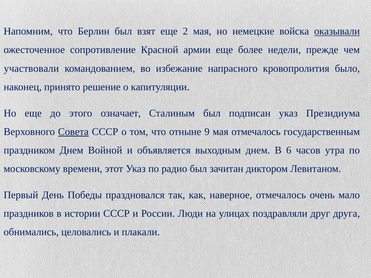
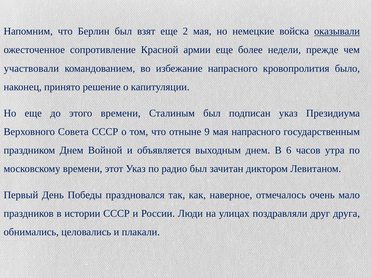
этого означает: означает -> времени
Совета underline: present -> none
мая отмечалось: отмечалось -> напрасного
